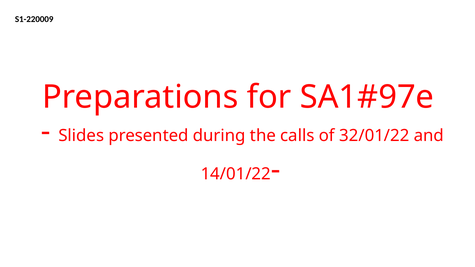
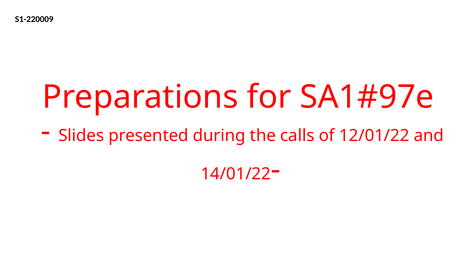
32/01/22: 32/01/22 -> 12/01/22
